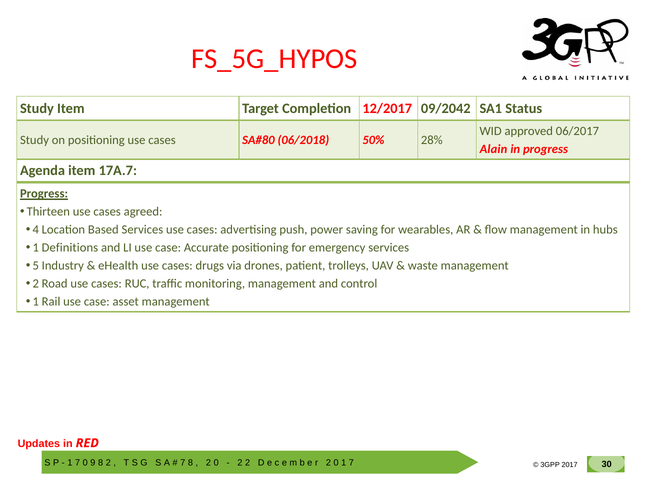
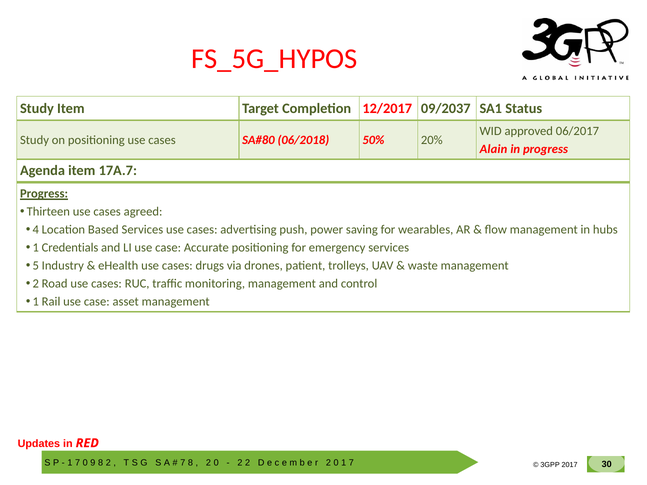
09/2042: 09/2042 -> 09/2037
28%: 28% -> 20%
Definitions: Definitions -> Credentials
